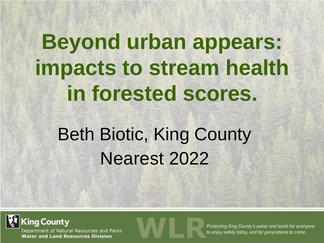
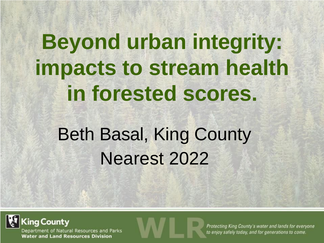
appears: appears -> integrity
Biotic: Biotic -> Basal
